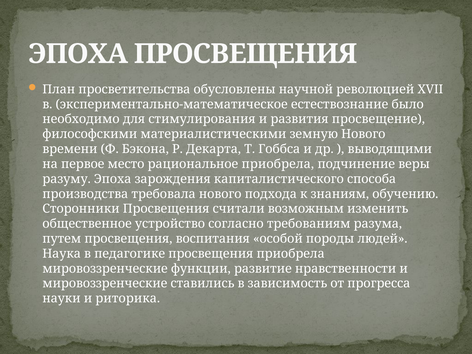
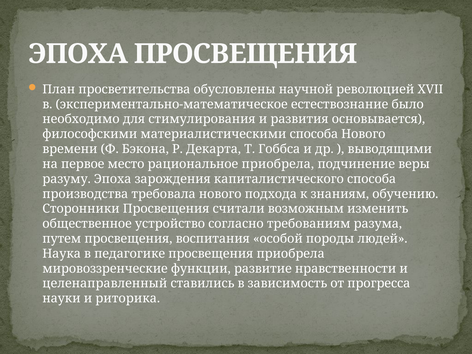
просвещение: просвещение -> основывается
материалистическими земную: земную -> способа
мировоззренческие at (105, 284): мировоззренческие -> целенаправленный
